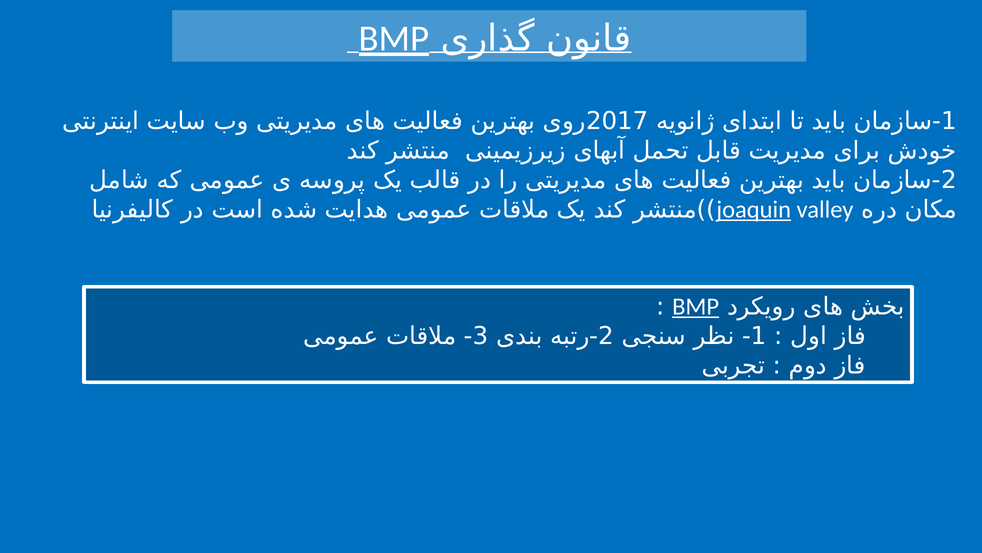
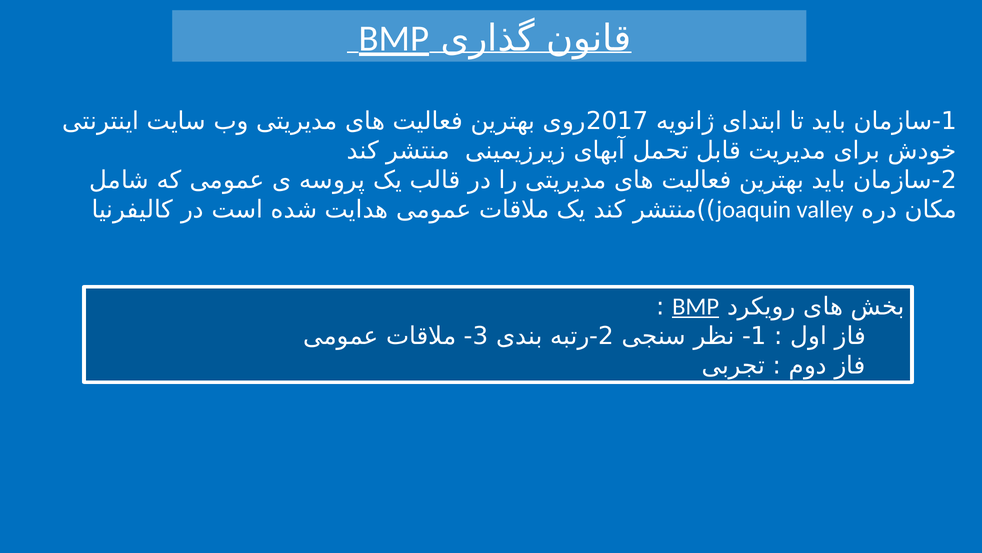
joaquin underline: present -> none
